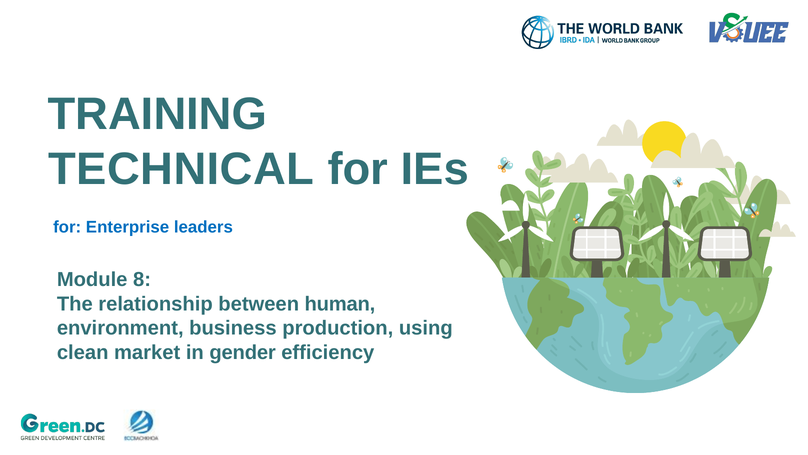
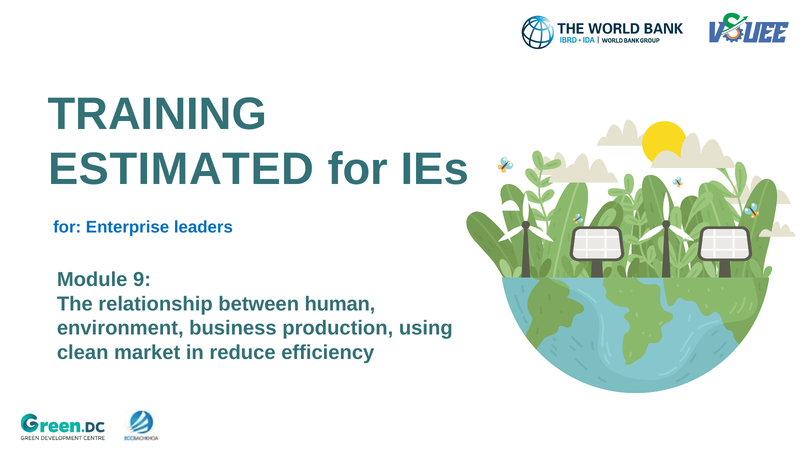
TECHNICAL: TECHNICAL -> ESTIMATED
8: 8 -> 9
gender: gender -> reduce
